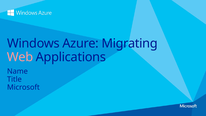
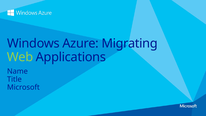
Web colour: pink -> light green
